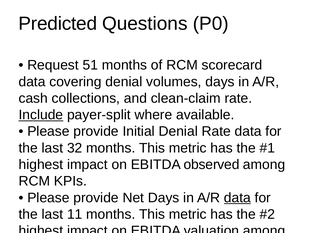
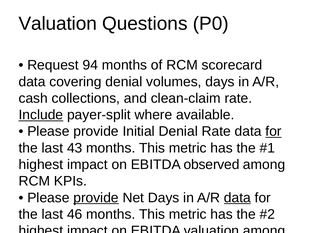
Predicted at (58, 24): Predicted -> Valuation
51: 51 -> 94
for at (274, 132) underline: none -> present
32: 32 -> 43
provide at (96, 198) underline: none -> present
11: 11 -> 46
